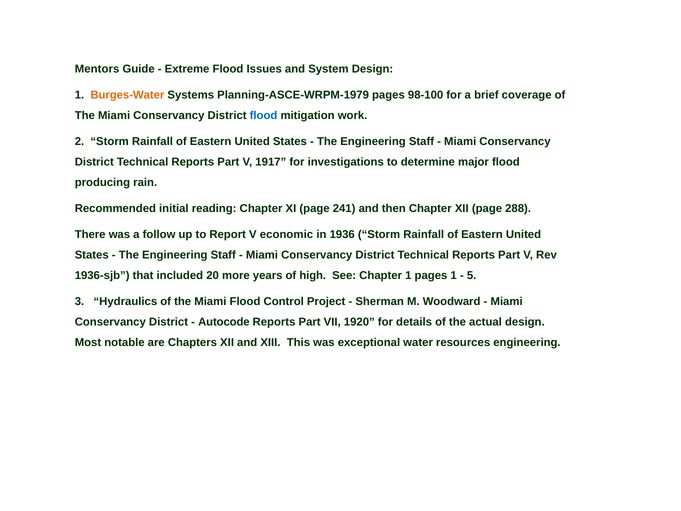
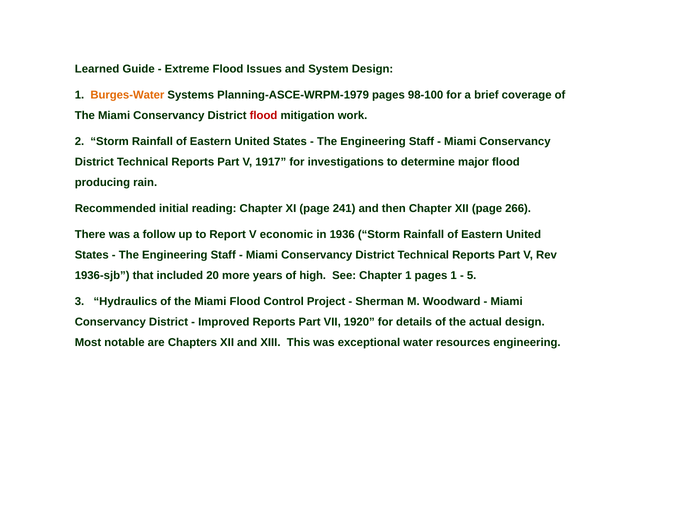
Mentors: Mentors -> Learned
flood at (264, 115) colour: blue -> red
288: 288 -> 266
Autocode: Autocode -> Improved
